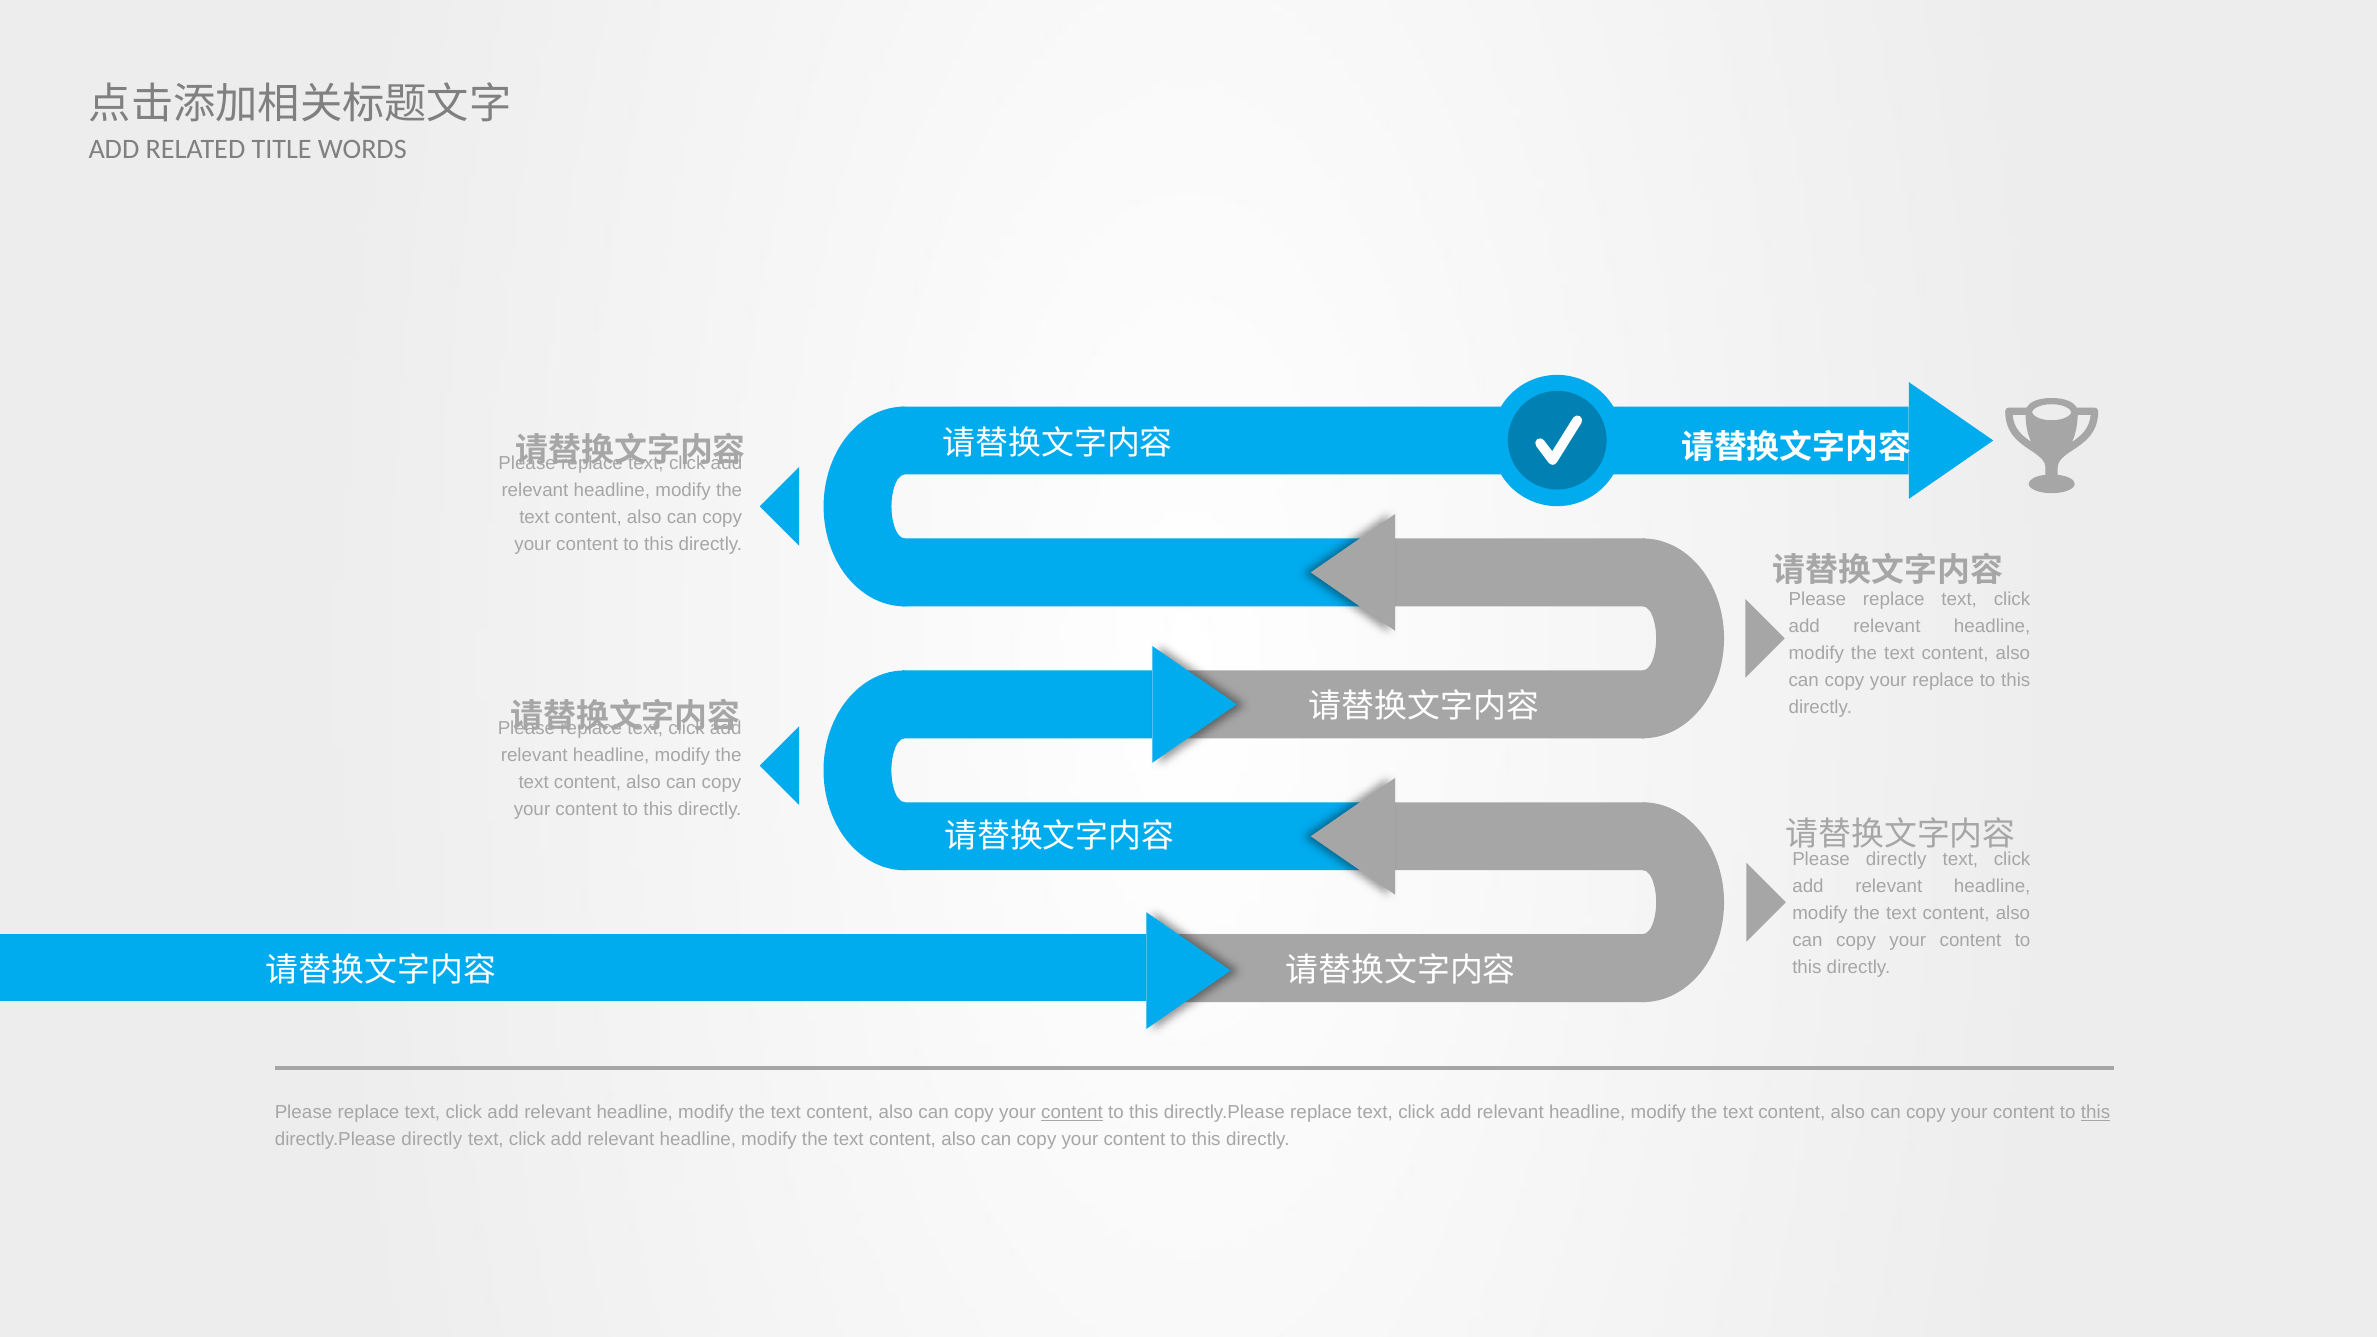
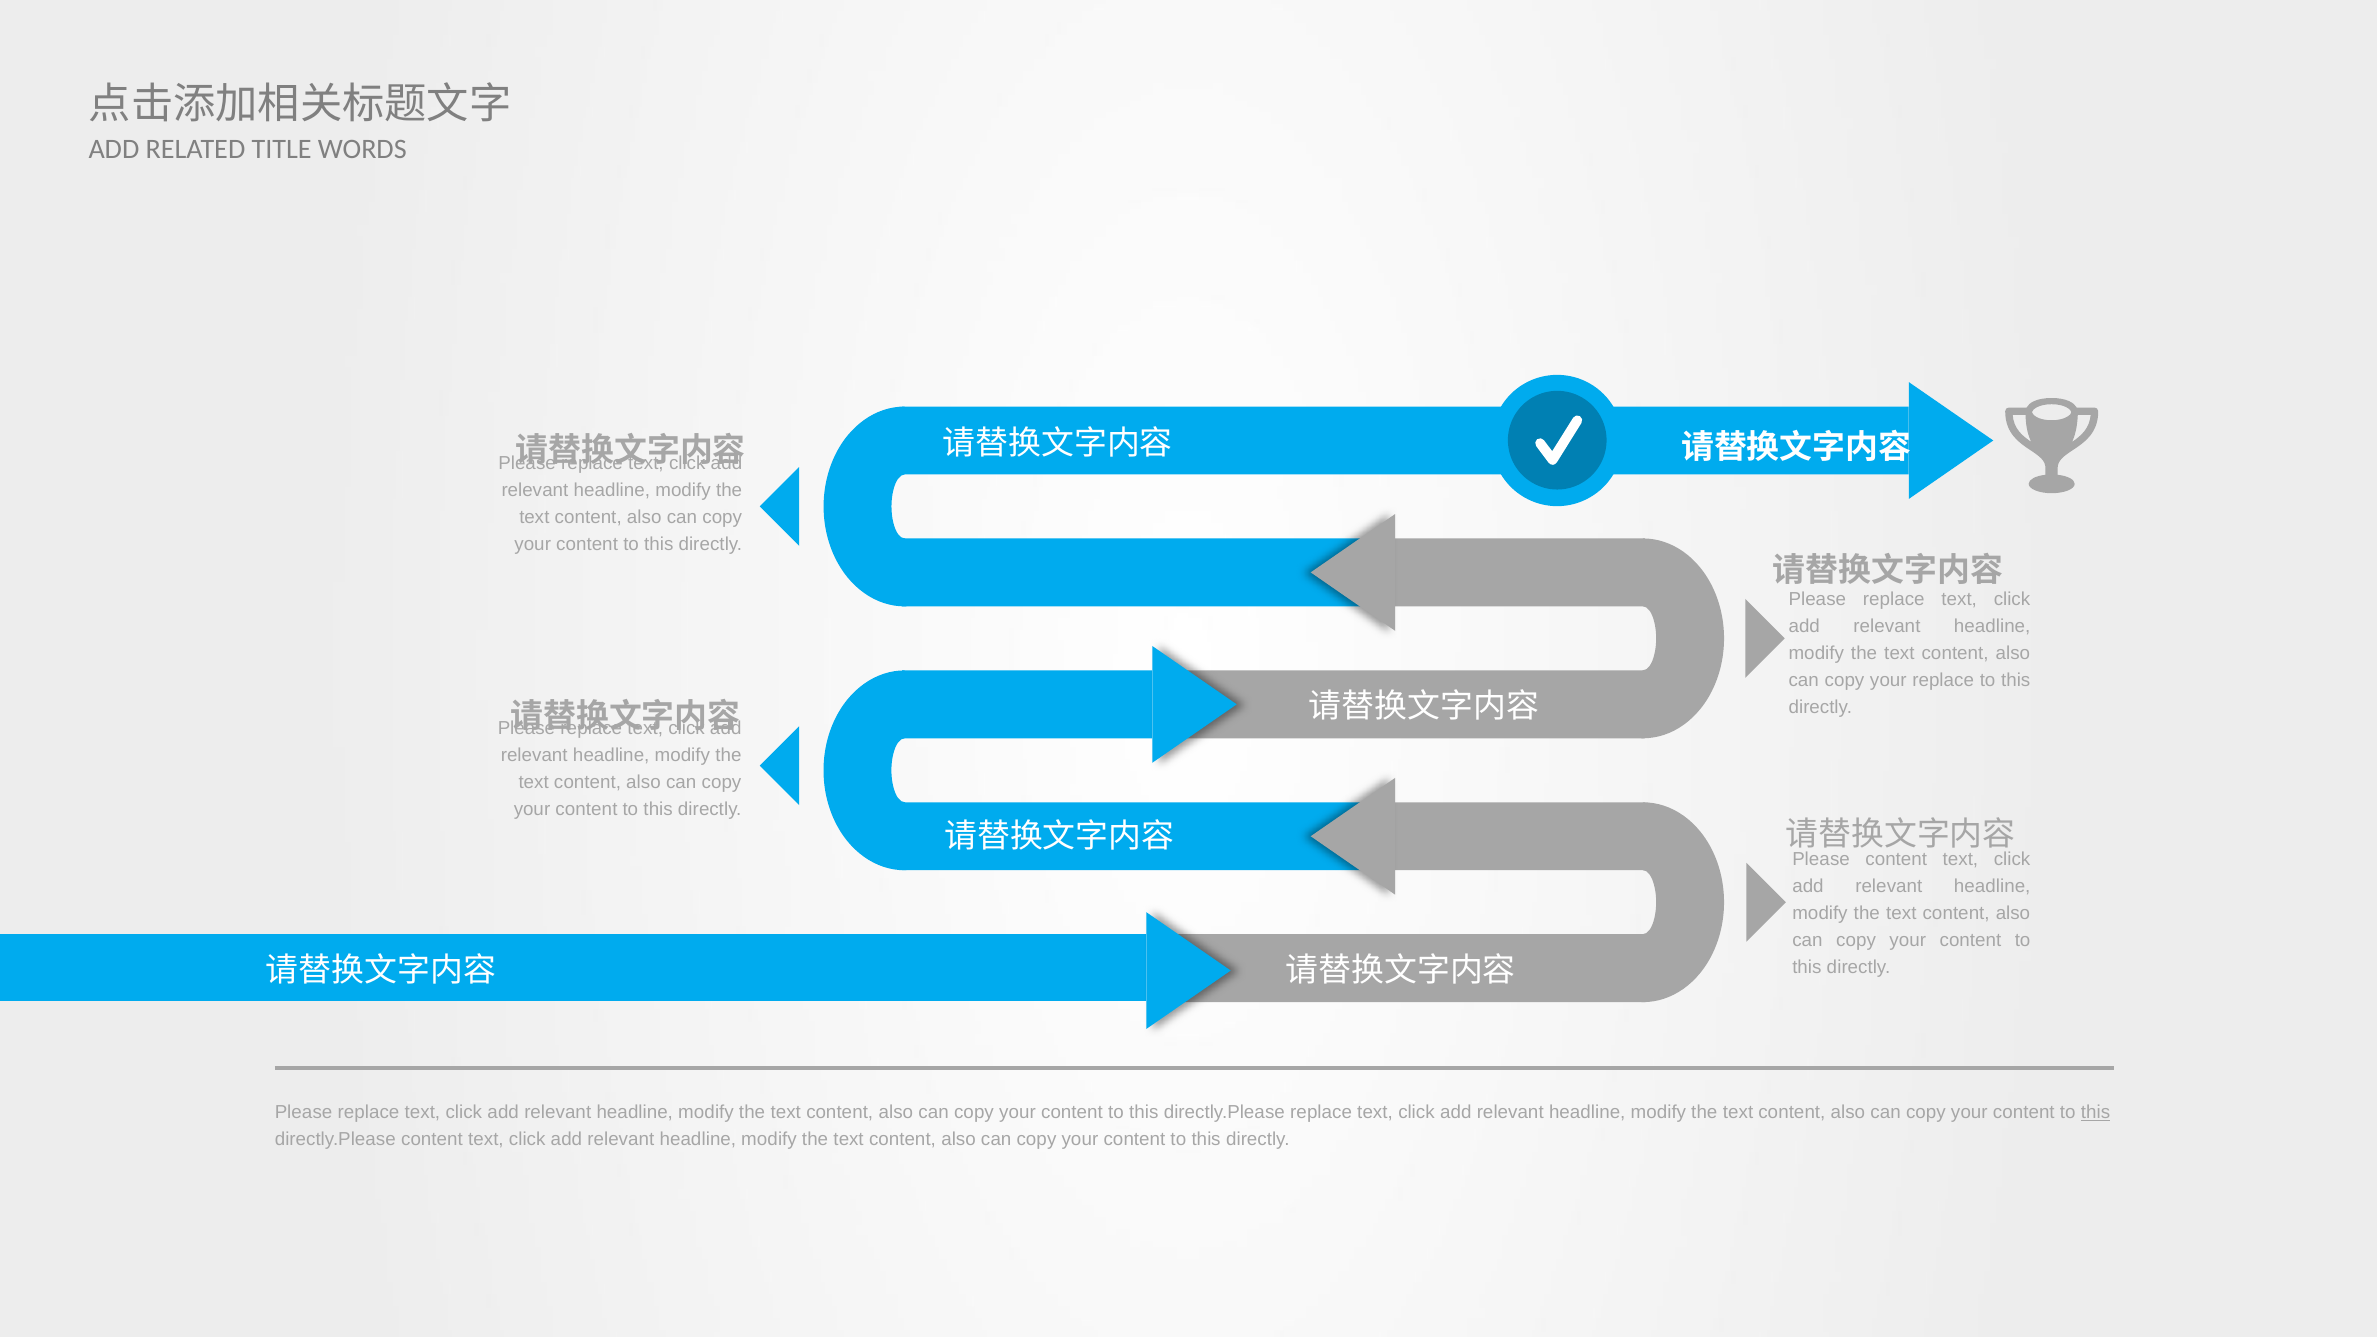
Please directly: directly -> content
content at (1072, 1113) underline: present -> none
directly.Please directly: directly -> content
